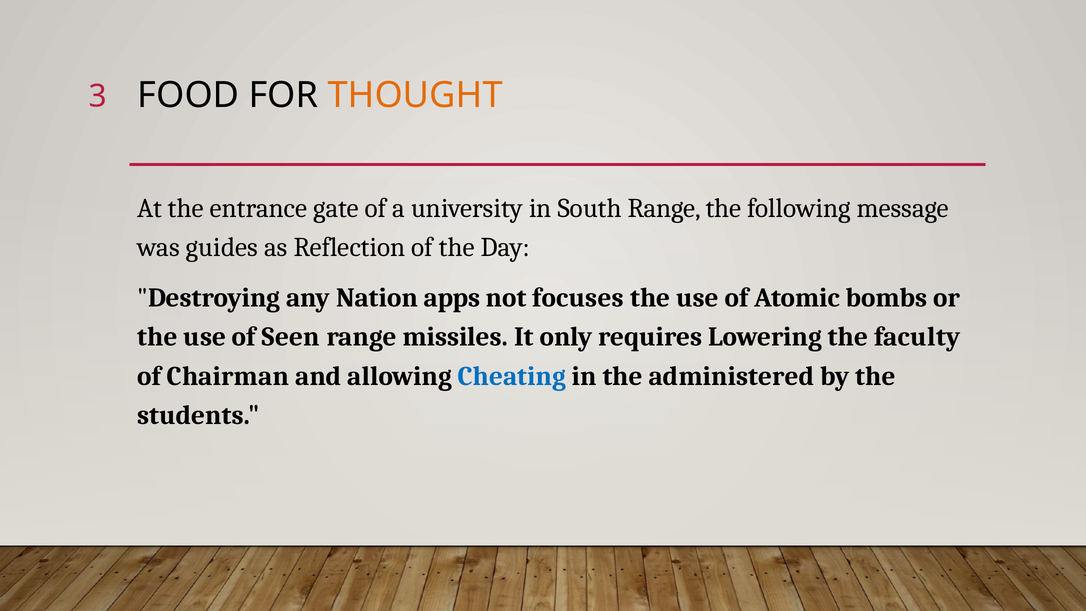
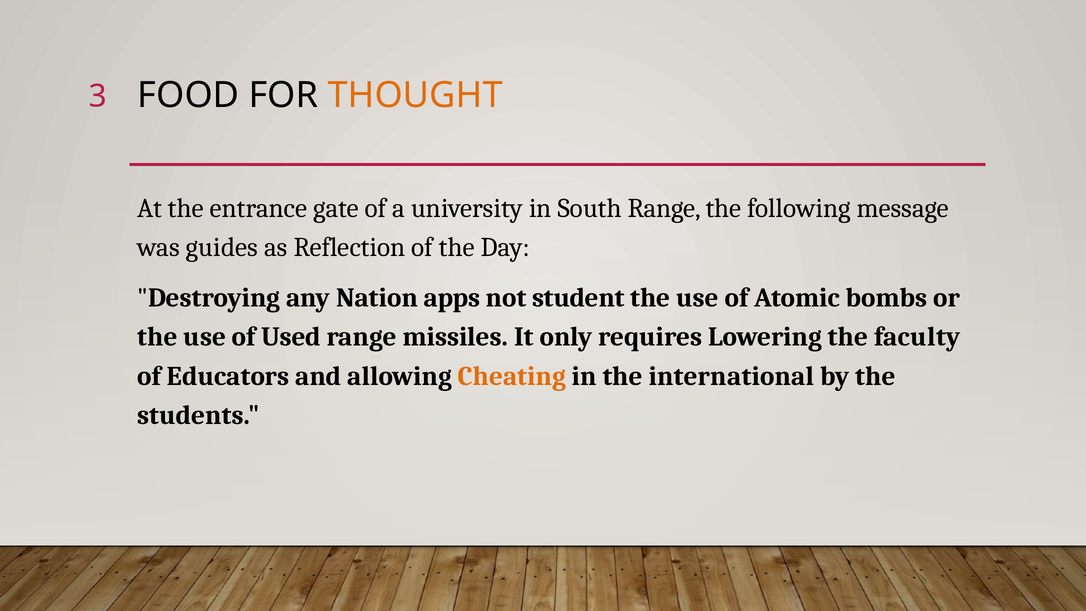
focuses: focuses -> student
Seen: Seen -> Used
Chairman: Chairman -> Educators
Cheating colour: blue -> orange
administered: administered -> international
